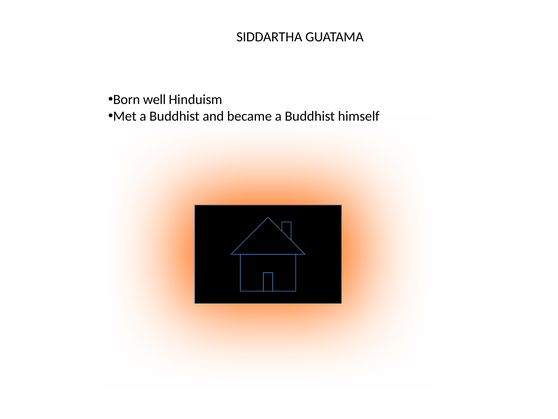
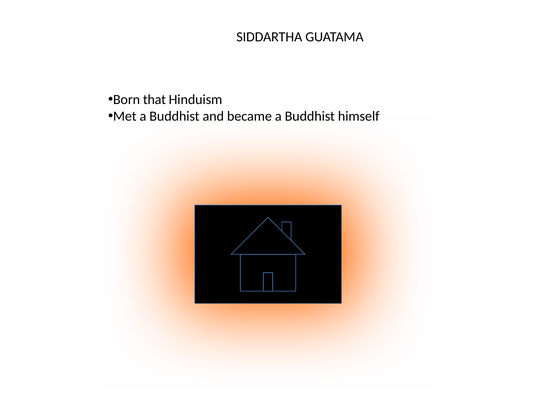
well: well -> that
